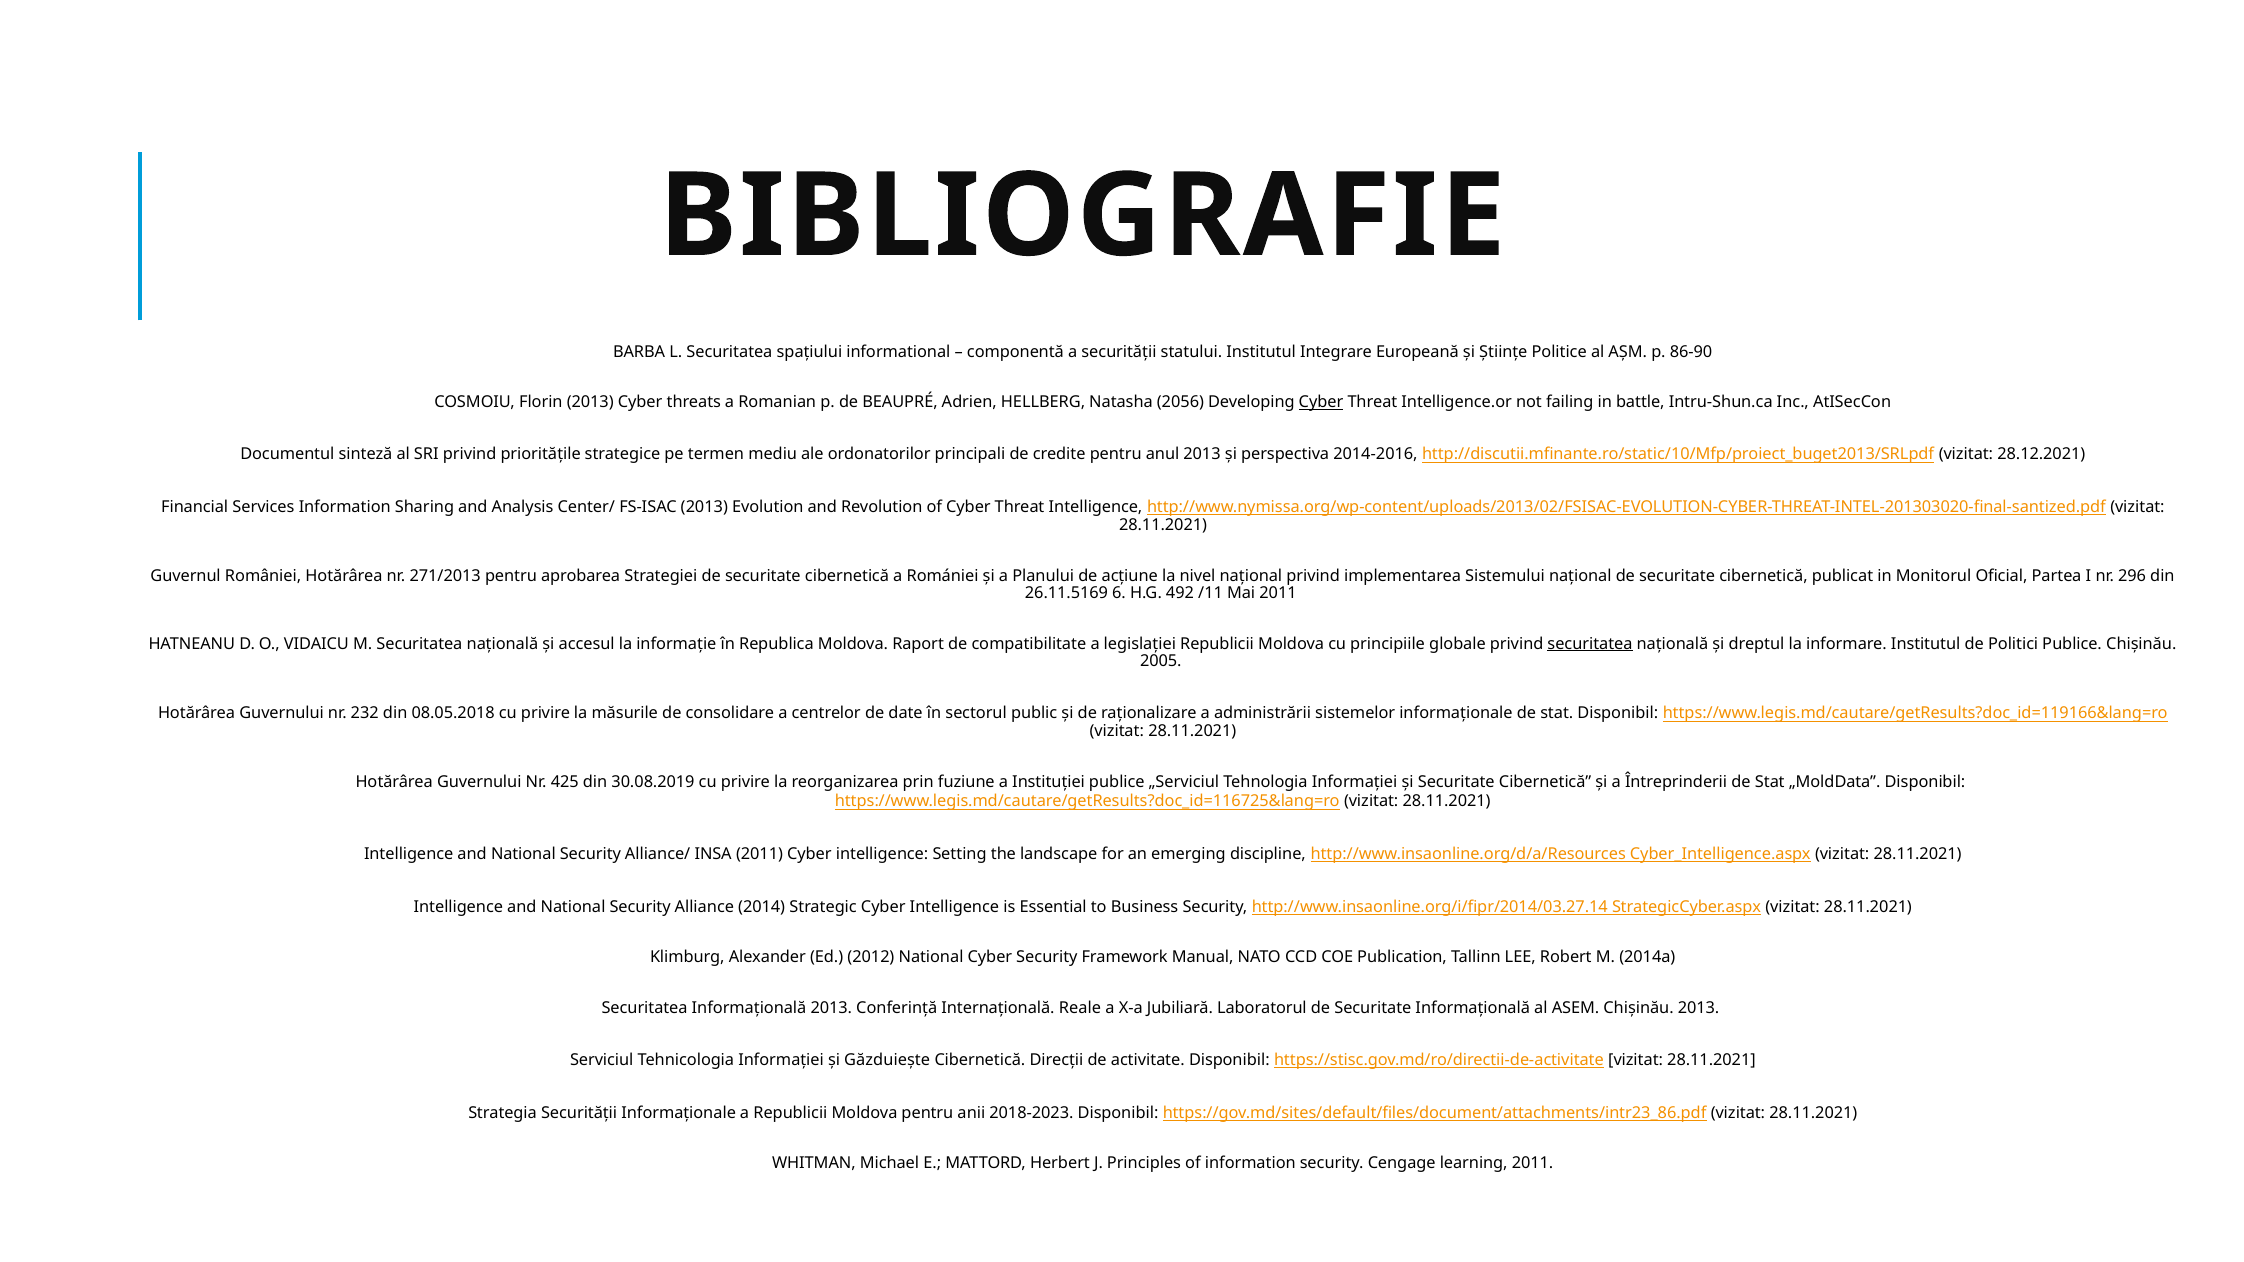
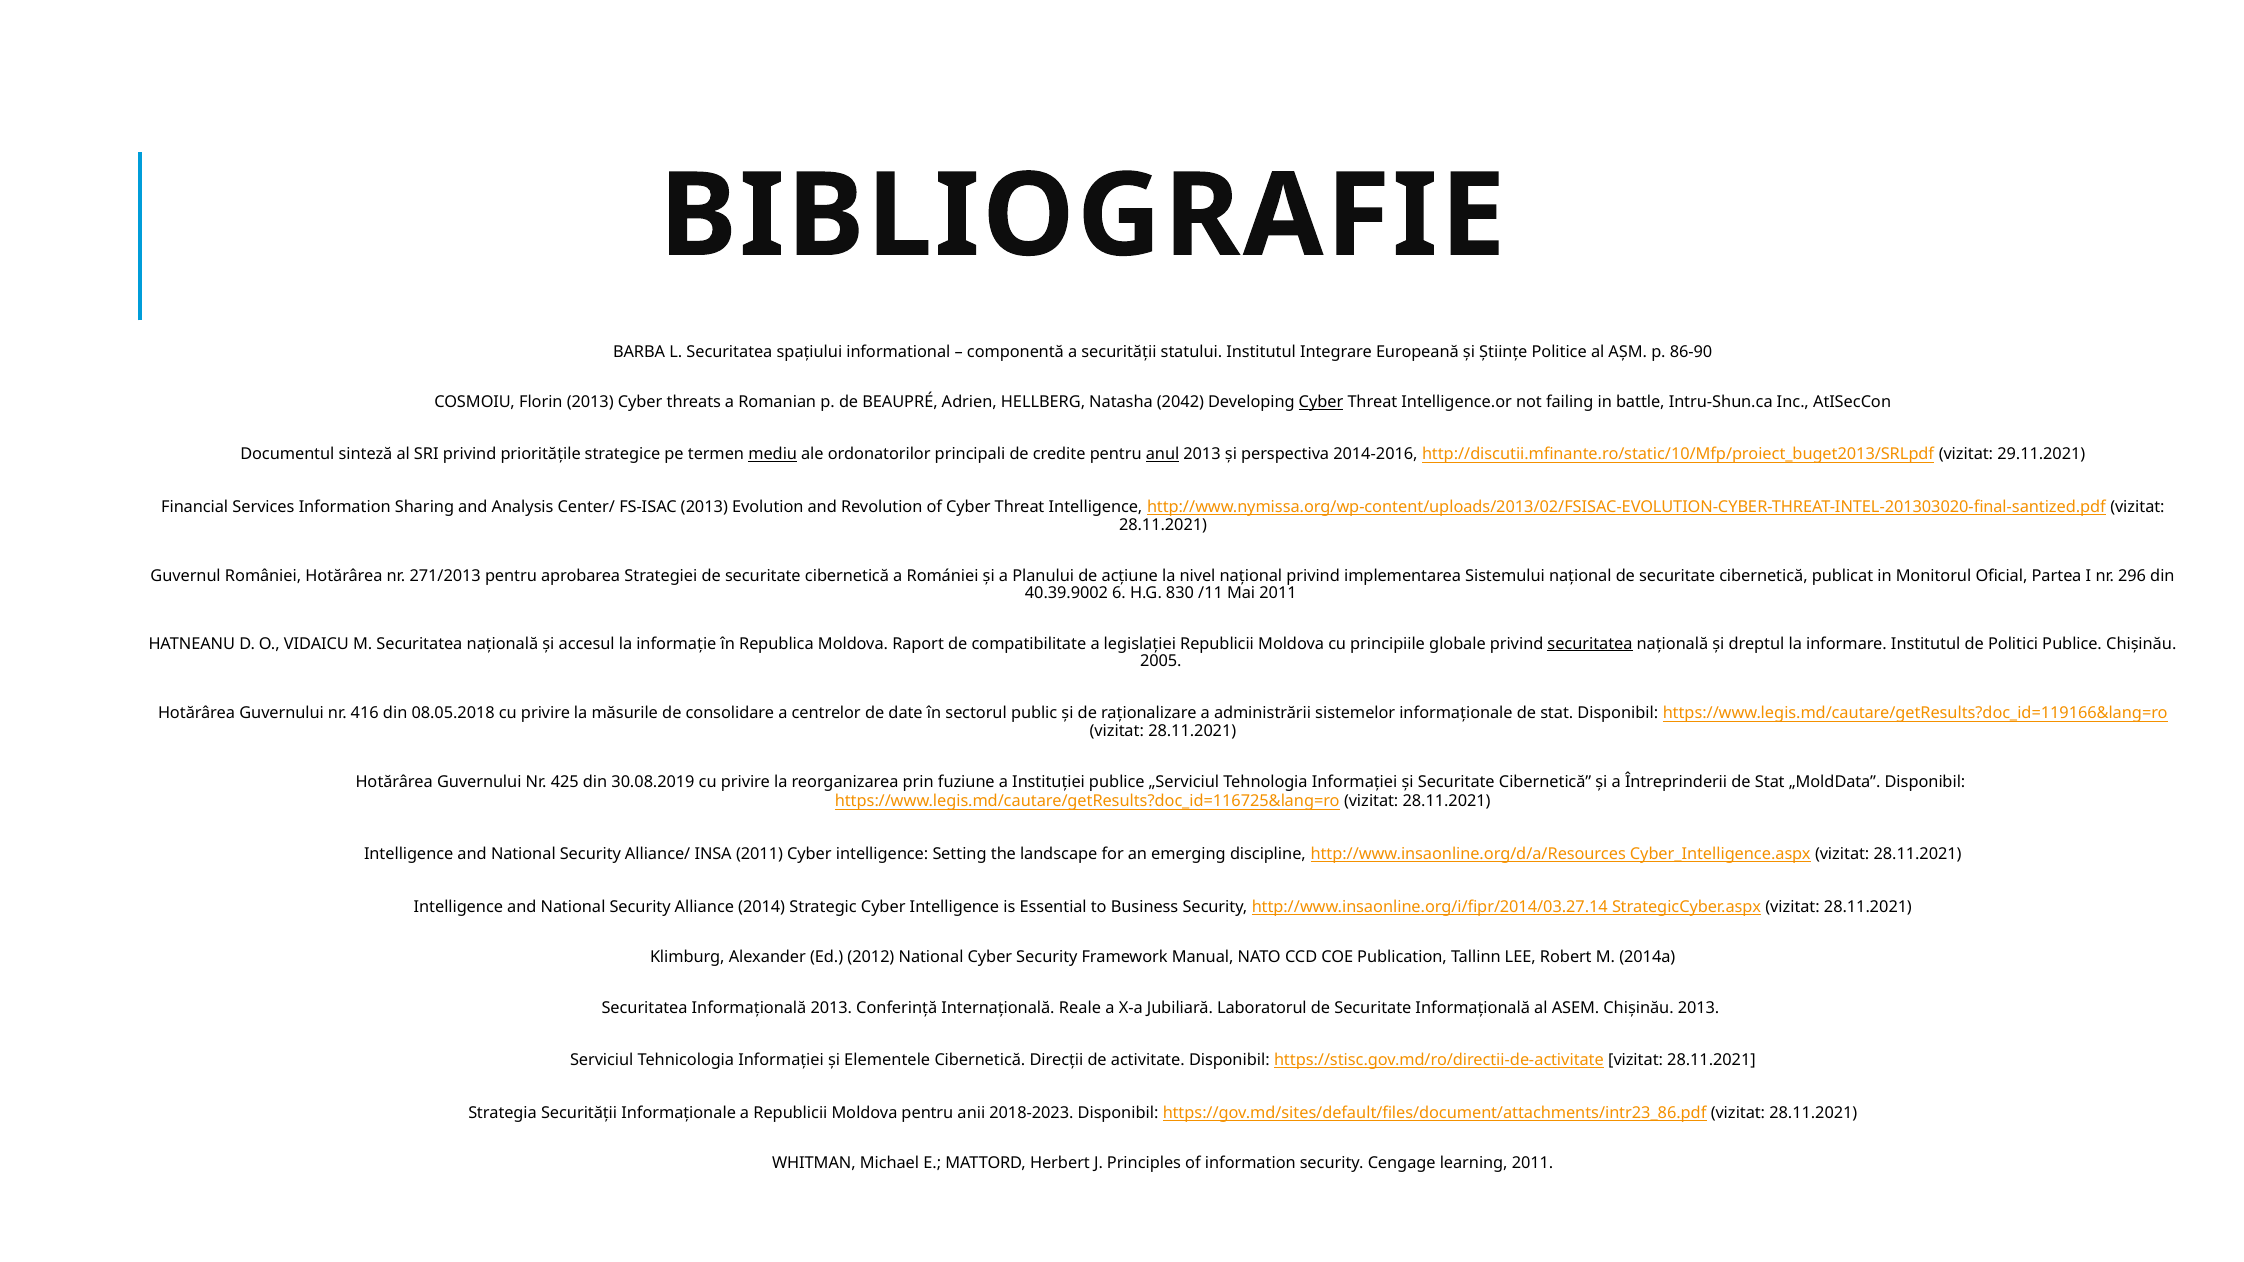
2056: 2056 -> 2042
mediu underline: none -> present
anul underline: none -> present
28.12.2021: 28.12.2021 -> 29.11.2021
26.11.5169: 26.11.5169 -> 40.39.9002
492: 492 -> 830
232: 232 -> 416
Găzduiește: Găzduiește -> Elementele
